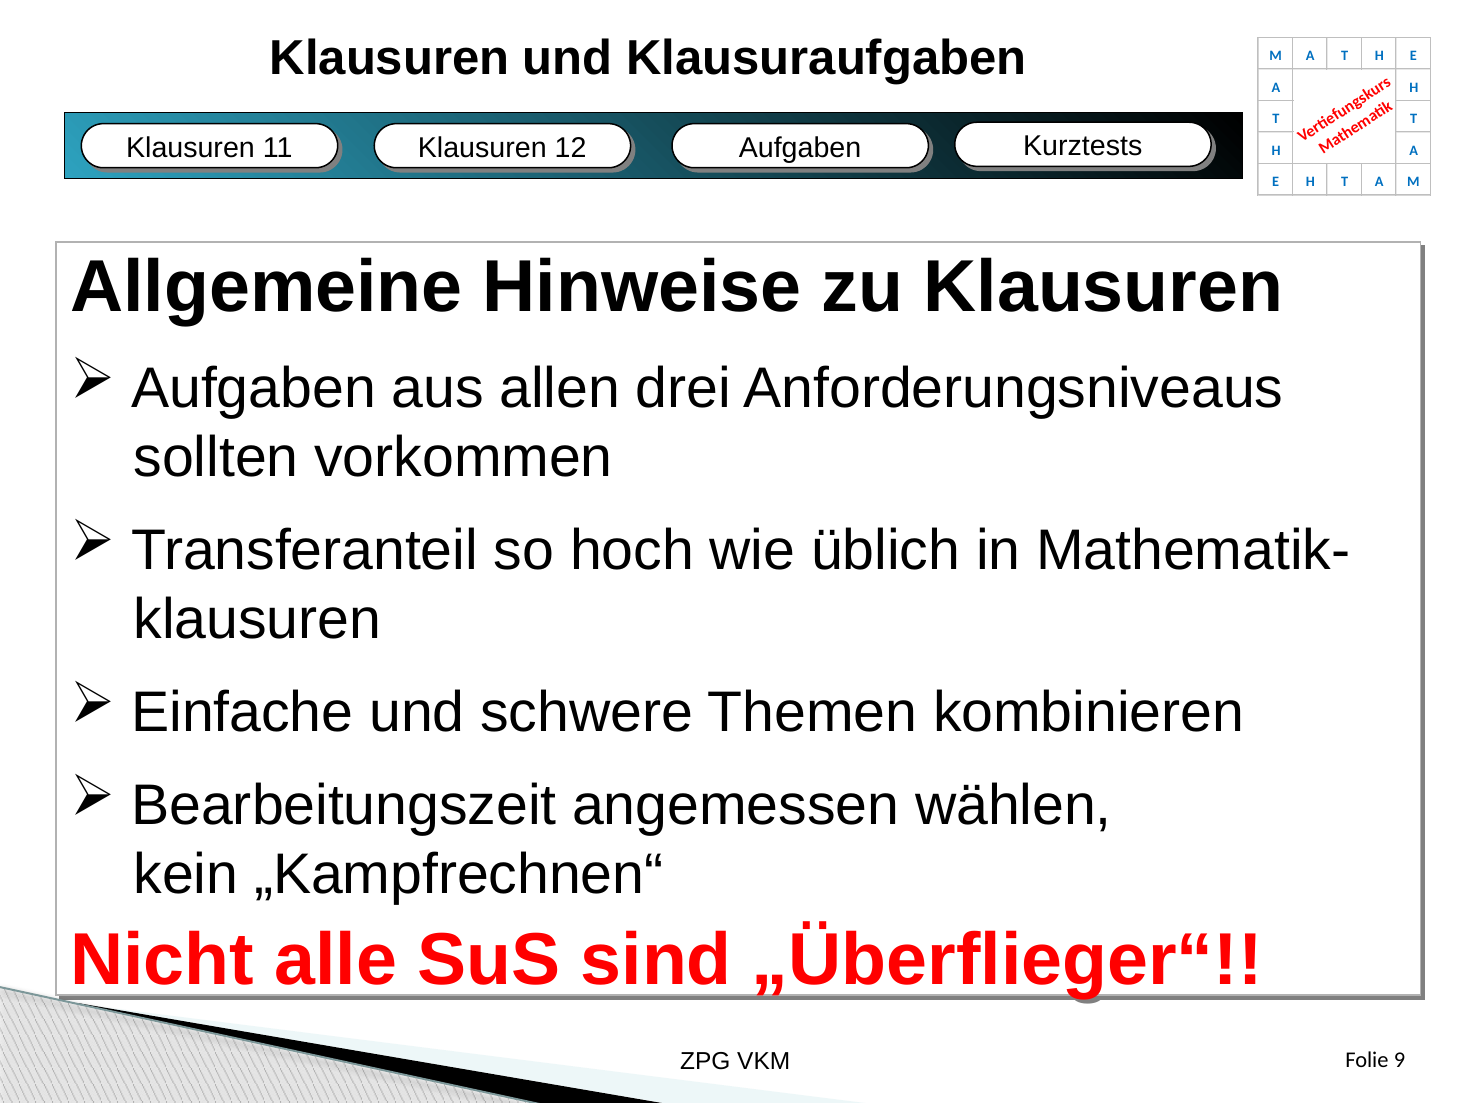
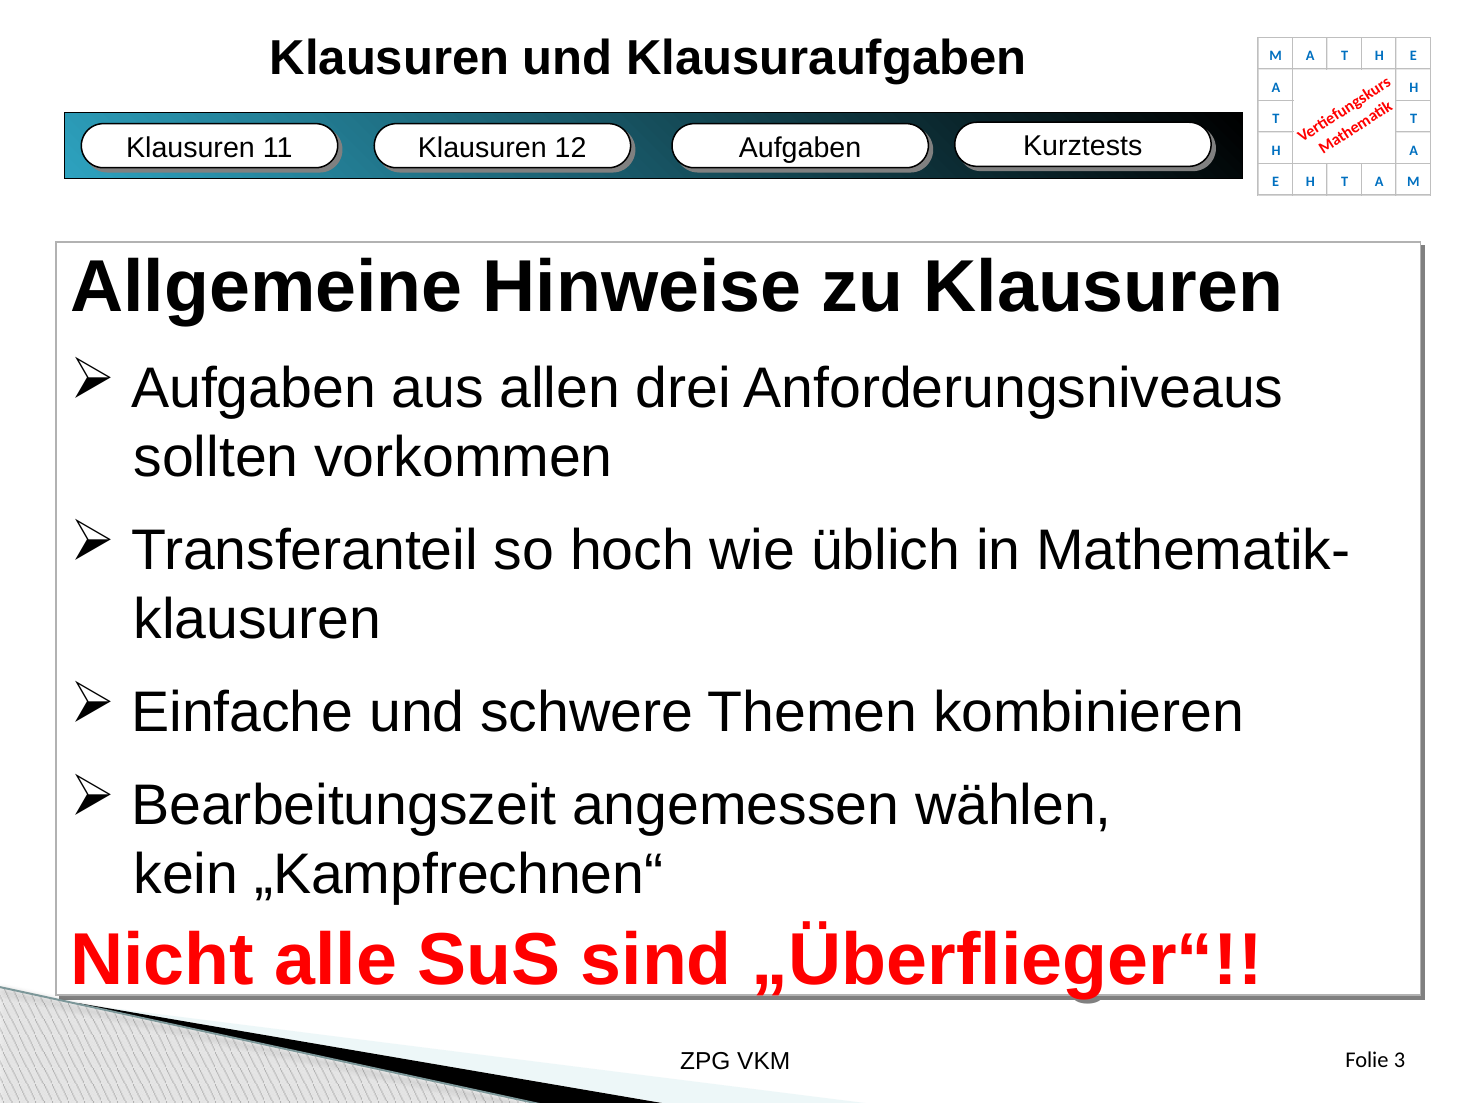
9: 9 -> 3
